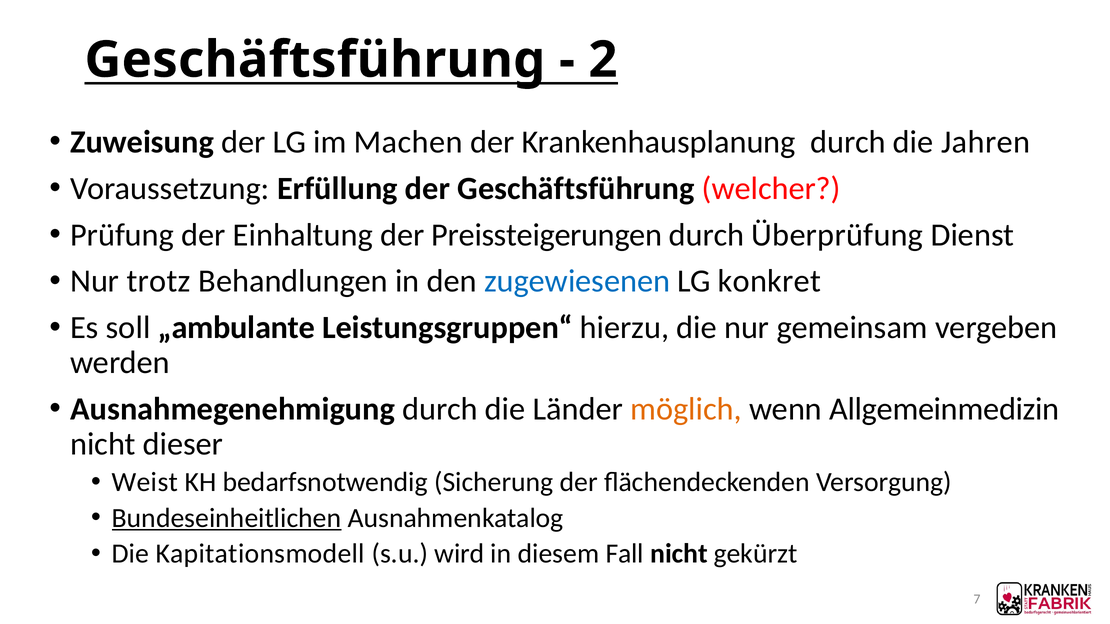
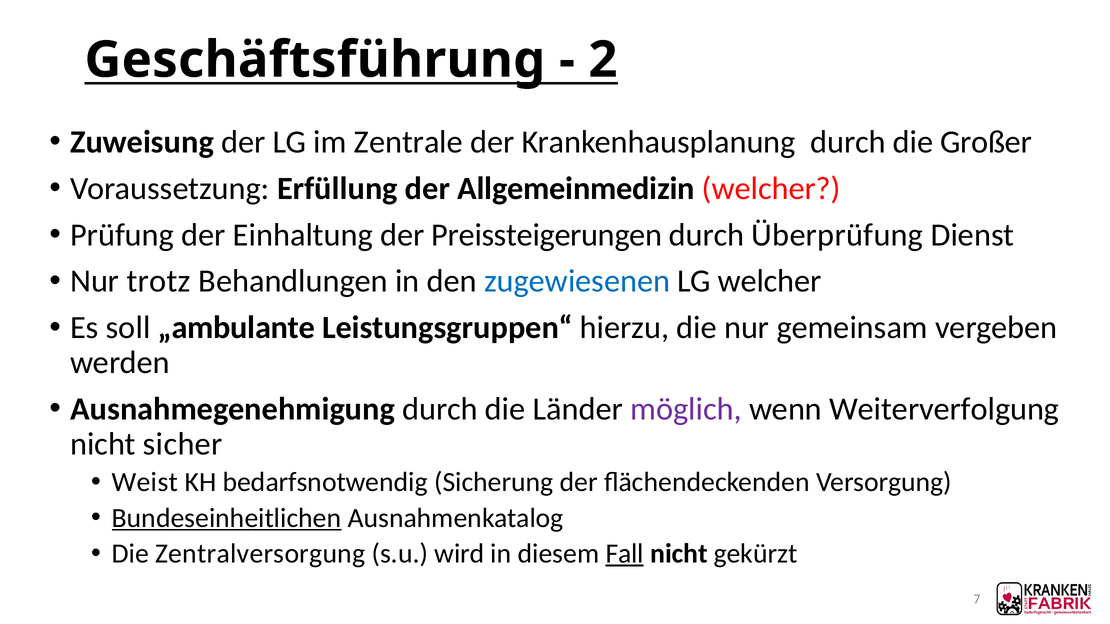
Machen: Machen -> Zentrale
Jahren: Jahren -> Großer
der Geschäftsführung: Geschäftsführung -> Allgemeinmedizin
LG konkret: konkret -> welcher
möglich colour: orange -> purple
Allgemeinmedizin: Allgemeinmedizin -> Weiterverfolgung
dieser: dieser -> sicher
Kapitationsmodell: Kapitationsmodell -> Zentralversorgung
Fall underline: none -> present
